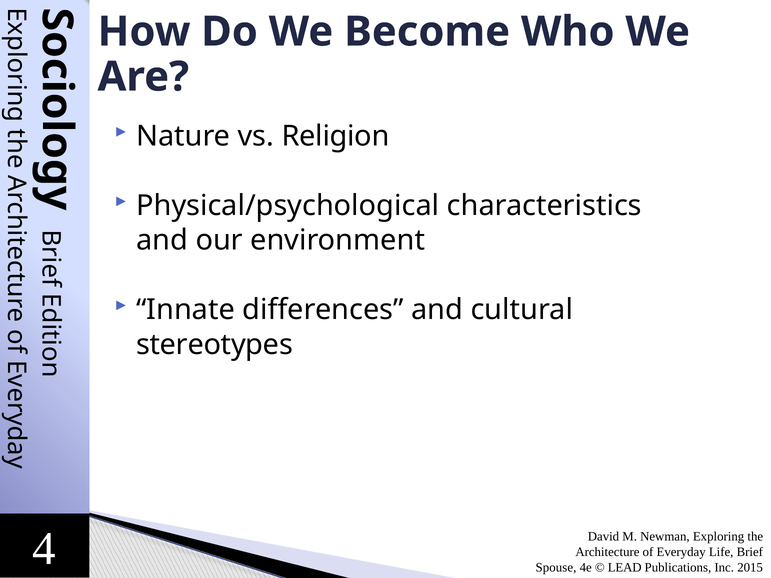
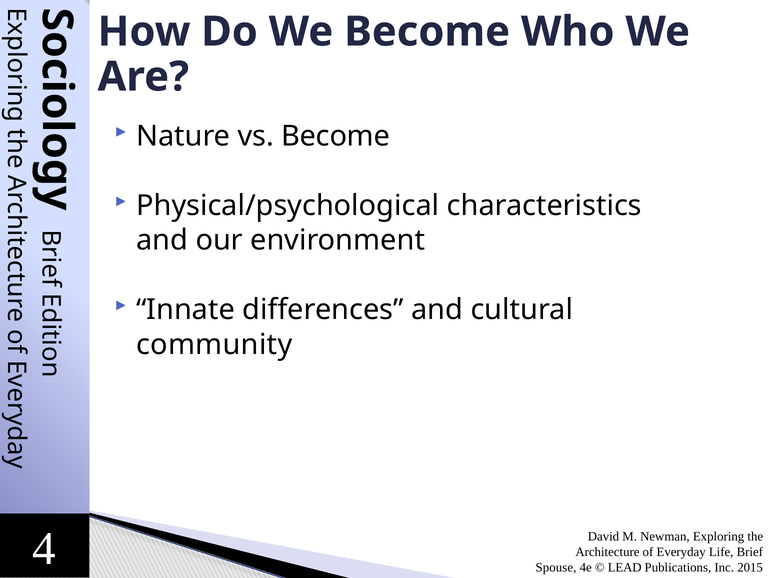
vs Religion: Religion -> Become
stereotypes: stereotypes -> community
